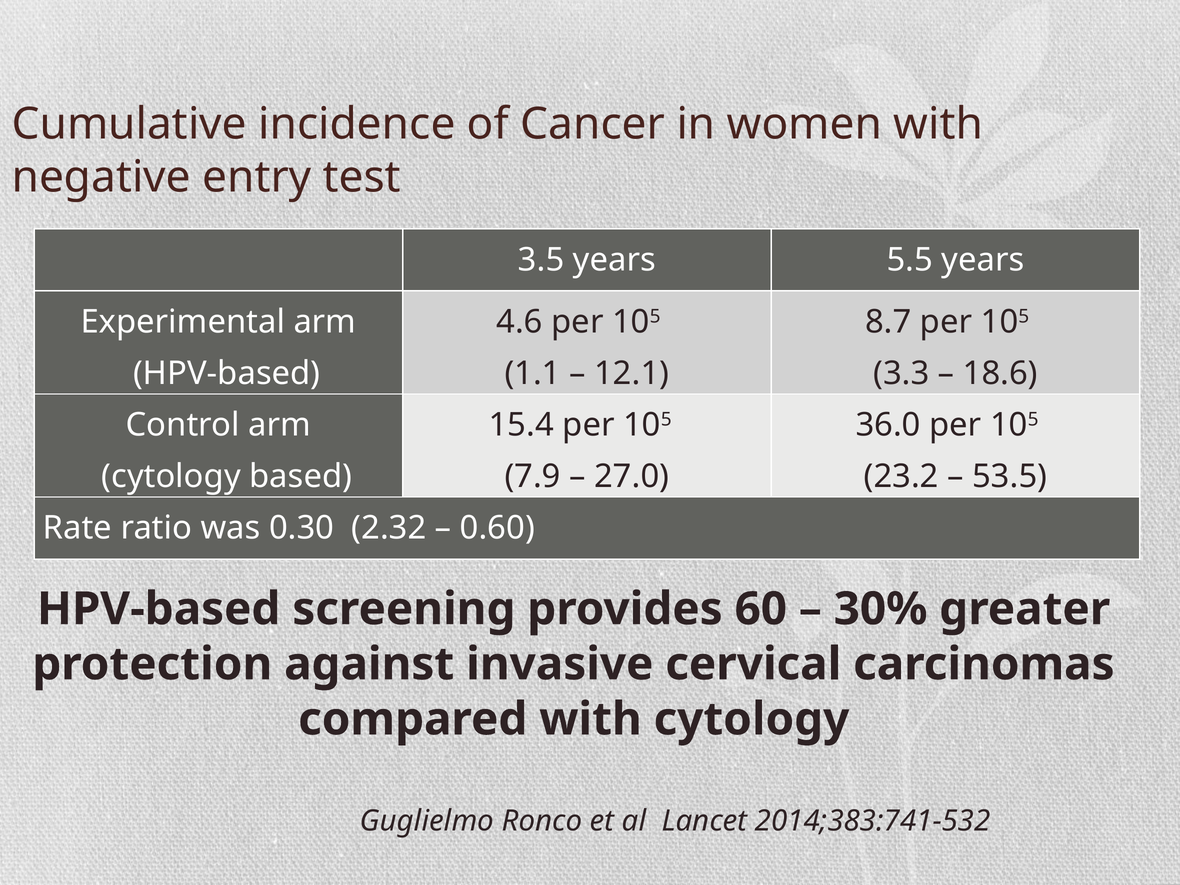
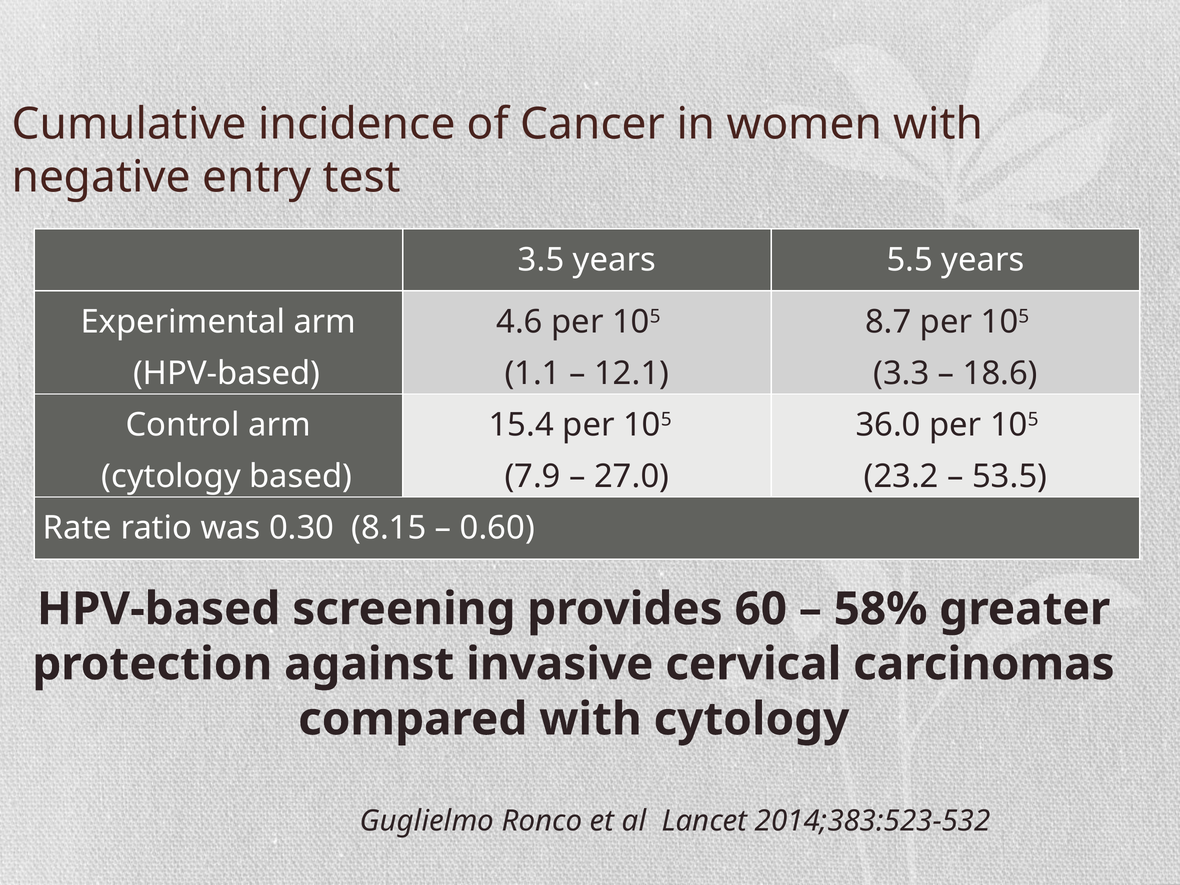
2.32: 2.32 -> 8.15
30%: 30% -> 58%
2014;383:741-532: 2014;383:741-532 -> 2014;383:523-532
